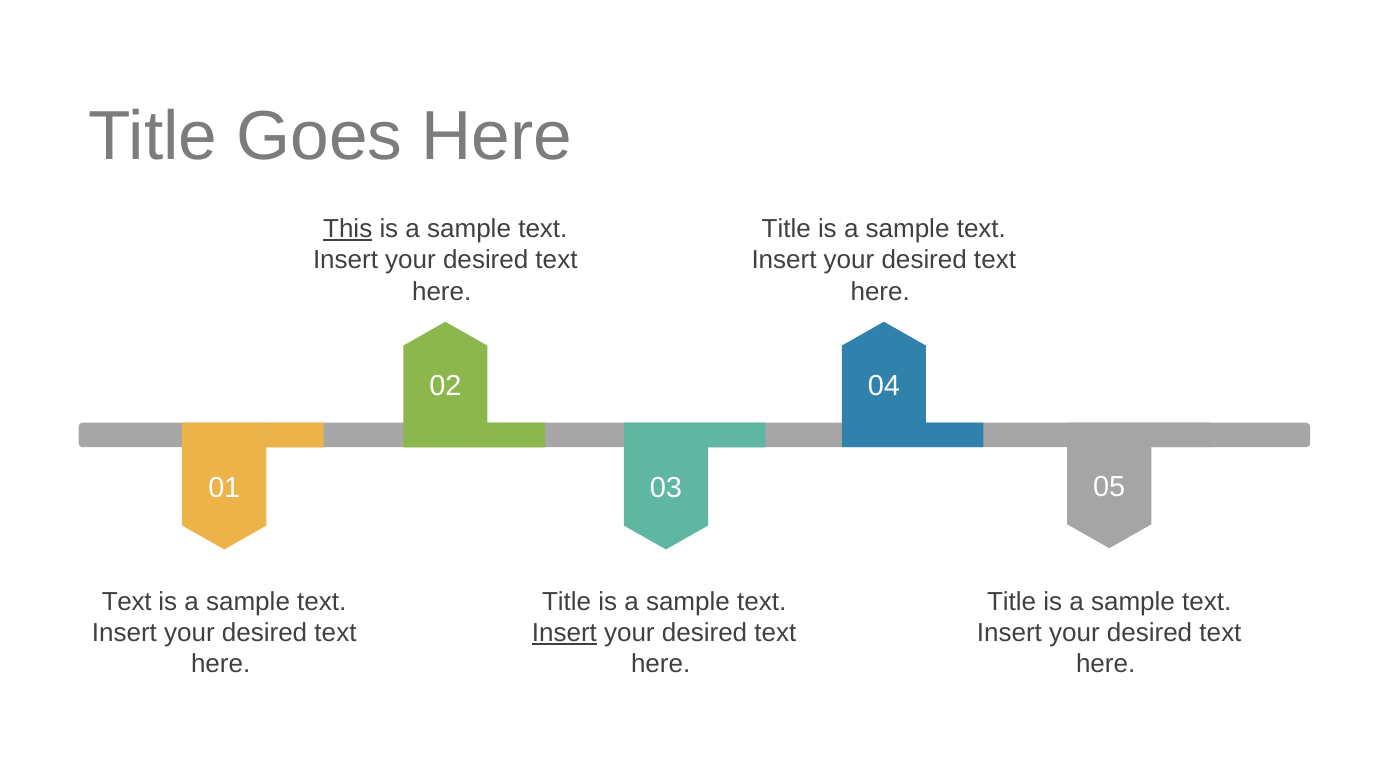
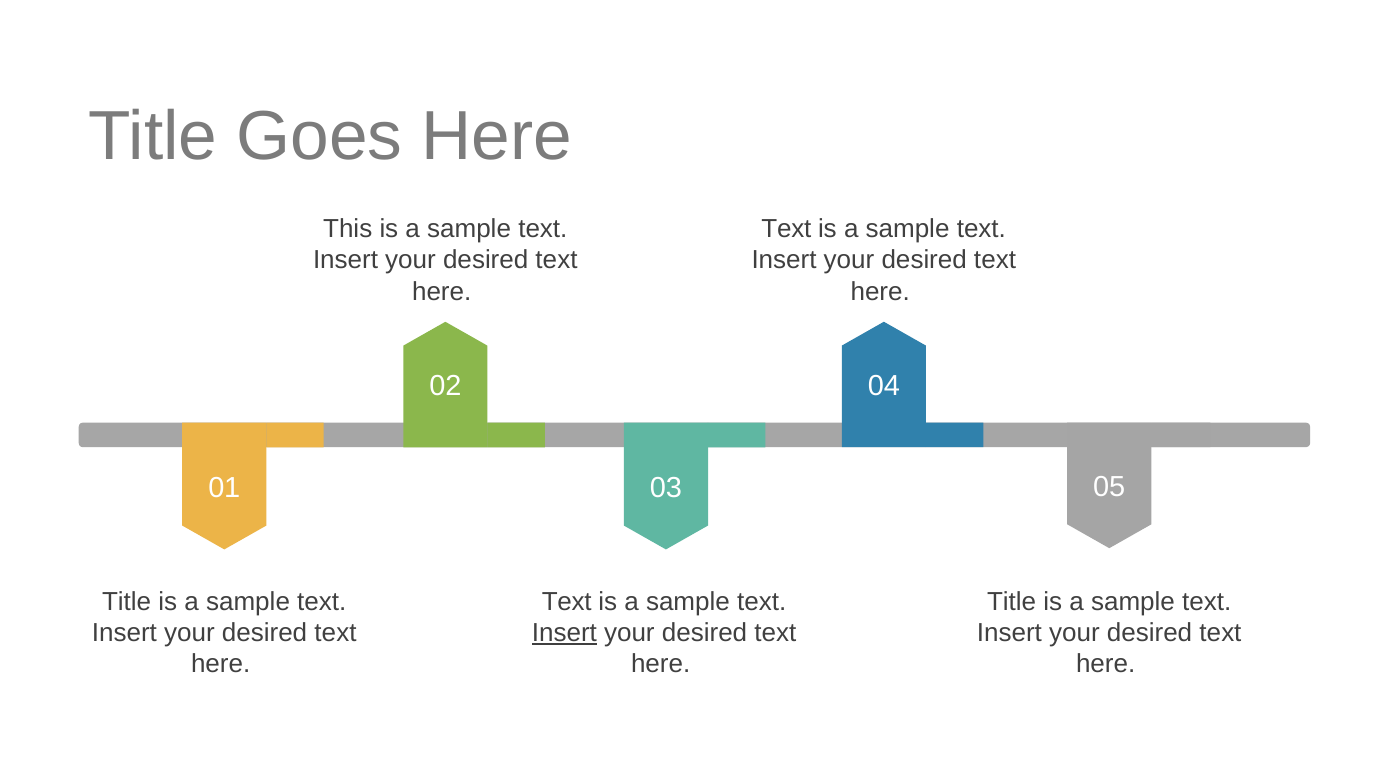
This underline: present -> none
Title at (786, 229): Title -> Text
Text at (127, 602): Text -> Title
Title at (567, 602): Title -> Text
